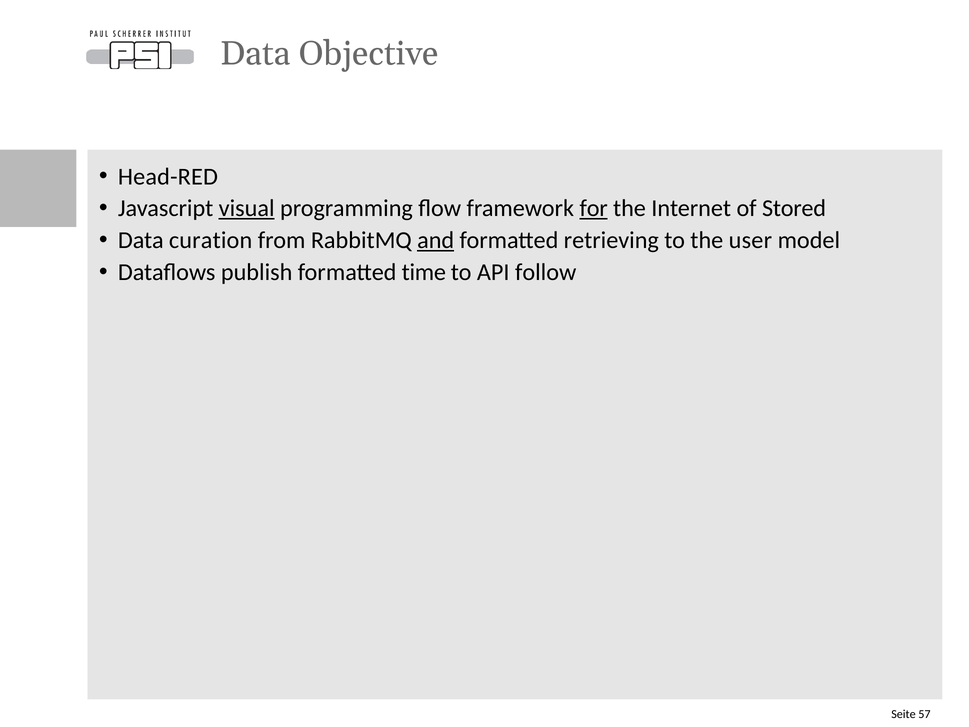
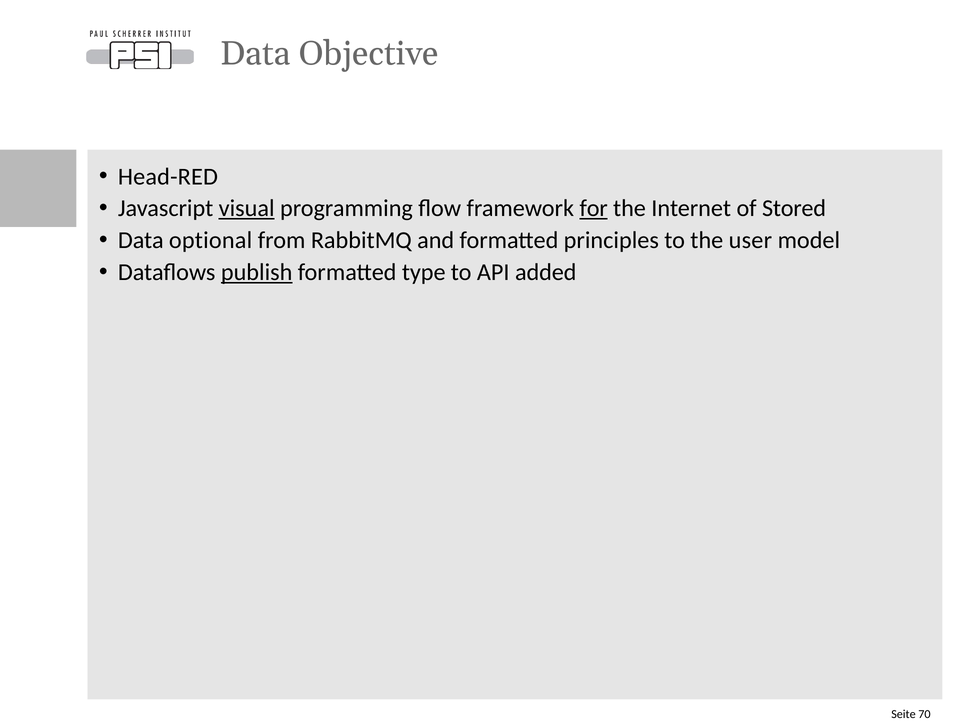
curation: curation -> optional
and underline: present -> none
retrieving: retrieving -> principles
publish underline: none -> present
time: time -> type
follow: follow -> added
57: 57 -> 70
